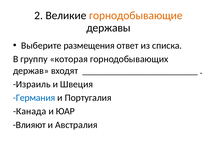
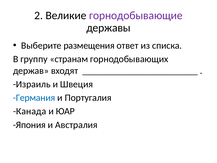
горнодобывающие colour: orange -> purple
которая: которая -> странам
Влияют: Влияют -> Япония
